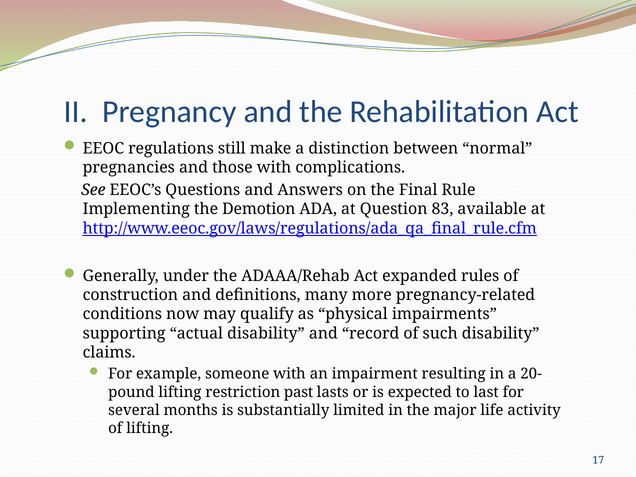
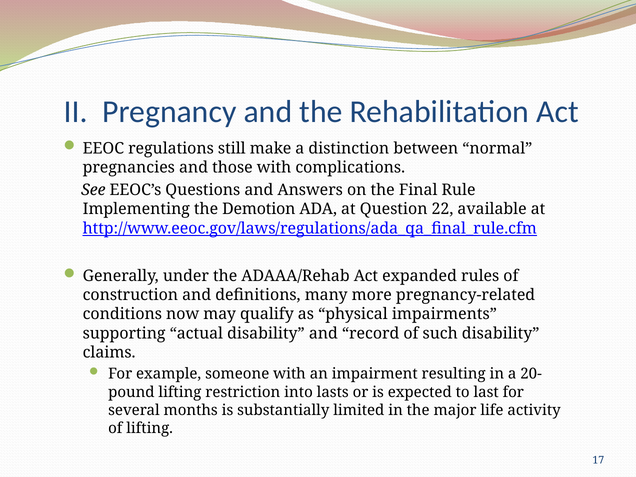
83: 83 -> 22
past: past -> into
